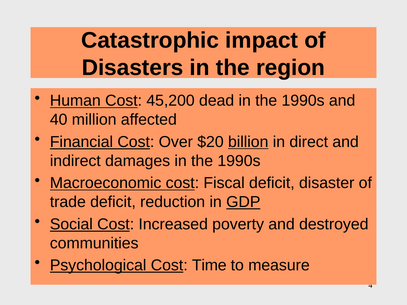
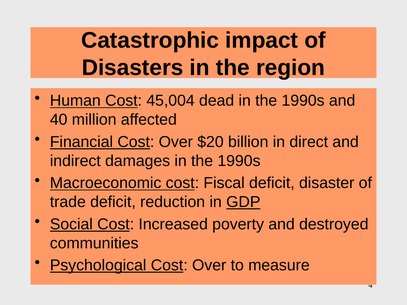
45,200: 45,200 -> 45,004
billion underline: present -> none
Psychological Cost Time: Time -> Over
